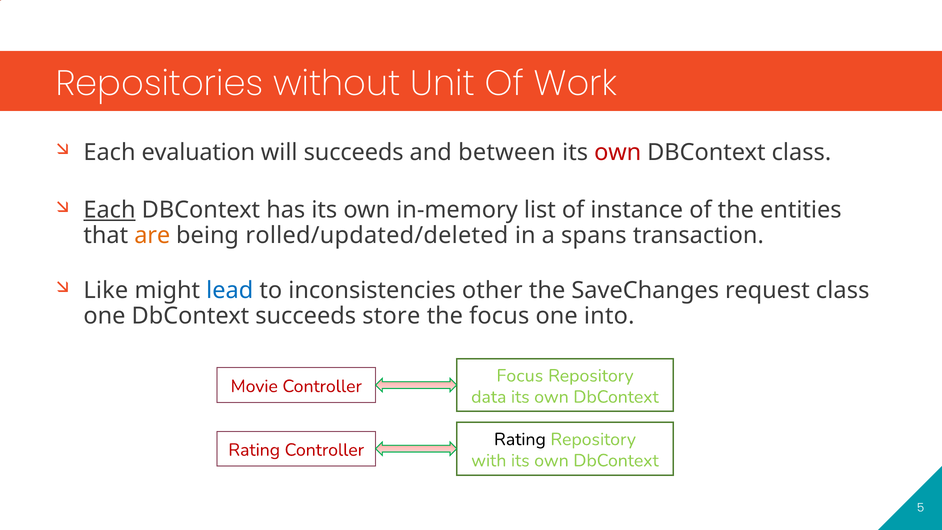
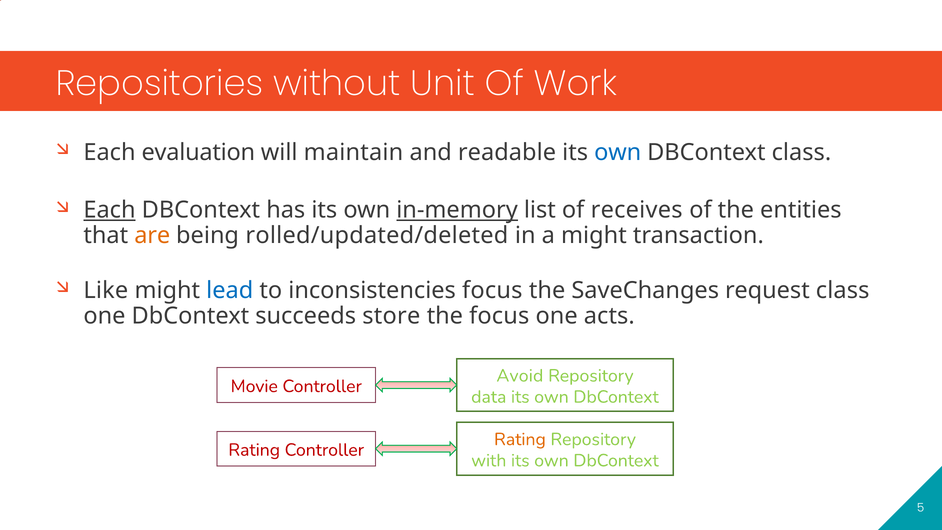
will succeeds: succeeds -> maintain
between: between -> readable
own at (618, 152) colour: red -> blue
in-memory underline: none -> present
instance: instance -> receives
a spans: spans -> might
inconsistencies other: other -> focus
into: into -> acts
Focus at (520, 376): Focus -> Avoid
Rating at (520, 439) colour: black -> orange
